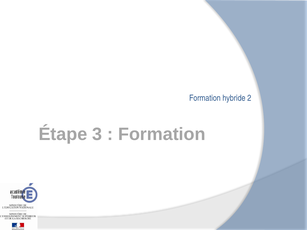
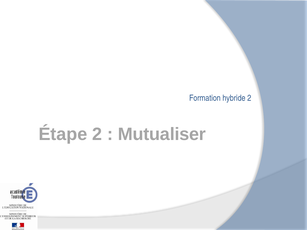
Étape 3: 3 -> 2
Formation at (162, 134): Formation -> Mutualiser
